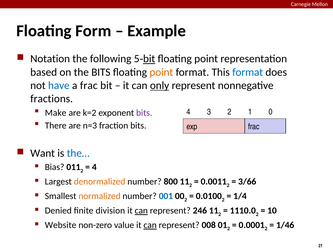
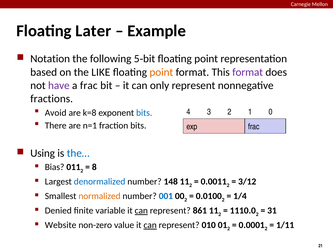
Form: Form -> Later
bit at (149, 59) underline: present -> none
the BITS: BITS -> LIKE
format at (248, 72) colour: blue -> purple
have colour: blue -> purple
only underline: present -> none
Make: Make -> Avoid
k=2: k=2 -> k=8
bits at (144, 113) colour: purple -> blue
n=3: n=3 -> n=1
Want: Want -> Using
4 at (94, 167): 4 -> 8
denormalized colour: orange -> blue
800: 800 -> 148
3/66: 3/66 -> 3/12
division: division -> variable
246: 246 -> 861
10: 10 -> 31
008: 008 -> 010
1/46: 1/46 -> 1/11
